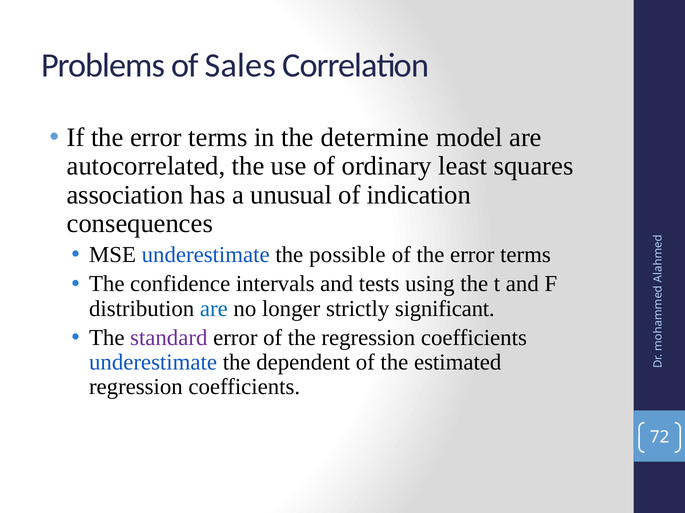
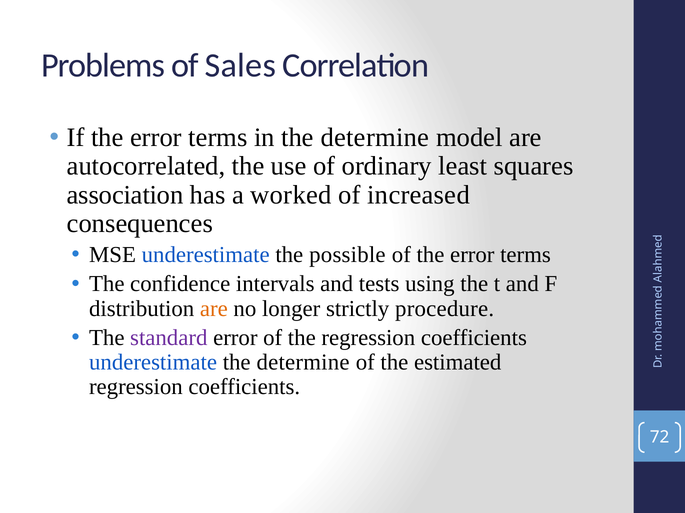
unusual: unusual -> worked
indication: indication -> increased
are at (214, 309) colour: blue -> orange
significant: significant -> procedure
underestimate the dependent: dependent -> determine
